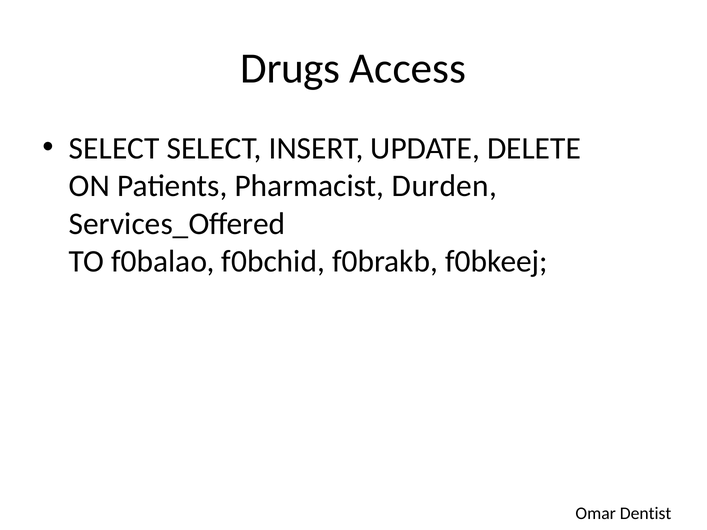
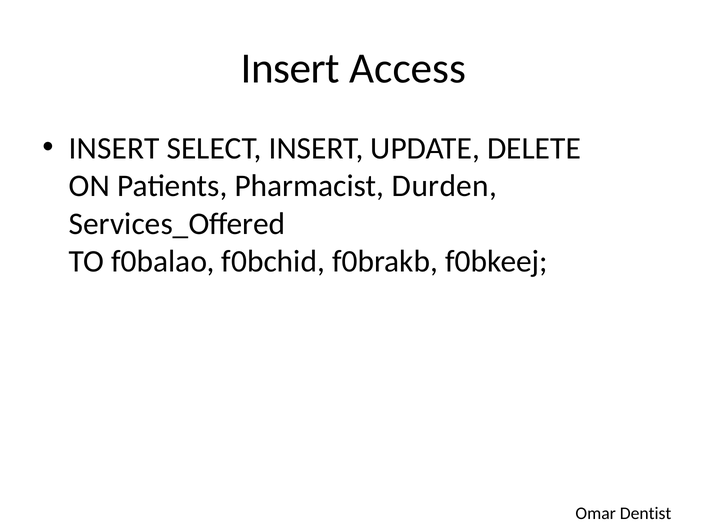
Drugs at (290, 68): Drugs -> Insert
SELECT at (114, 148): SELECT -> INSERT
